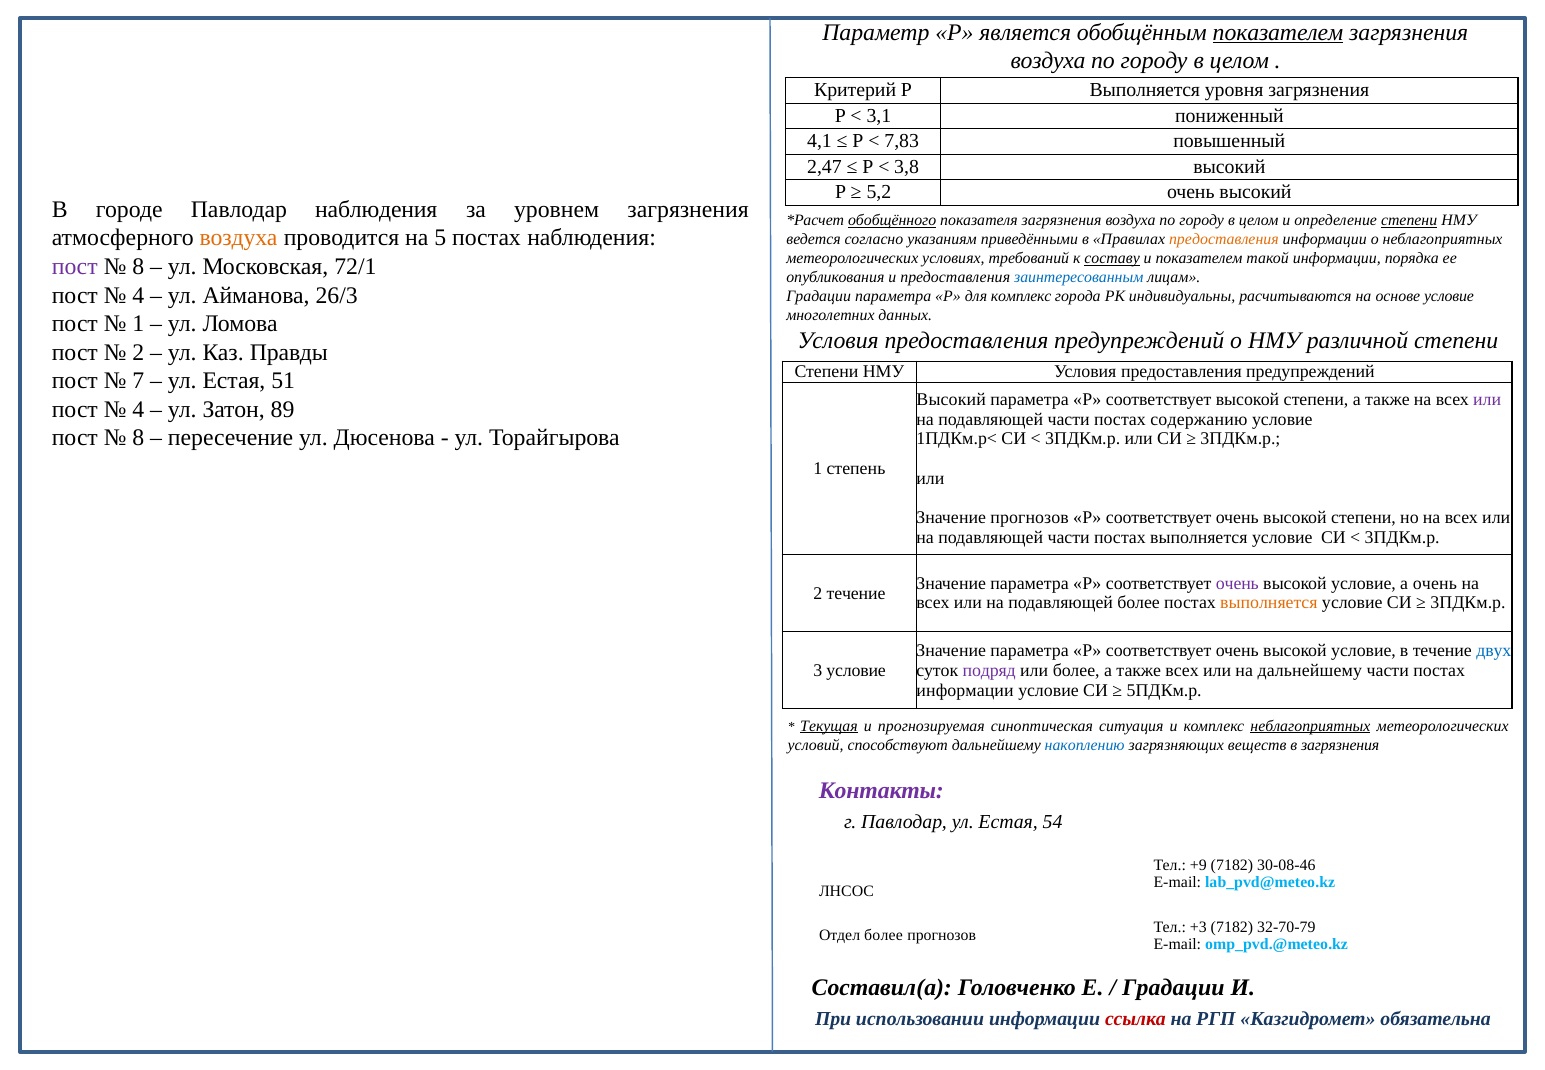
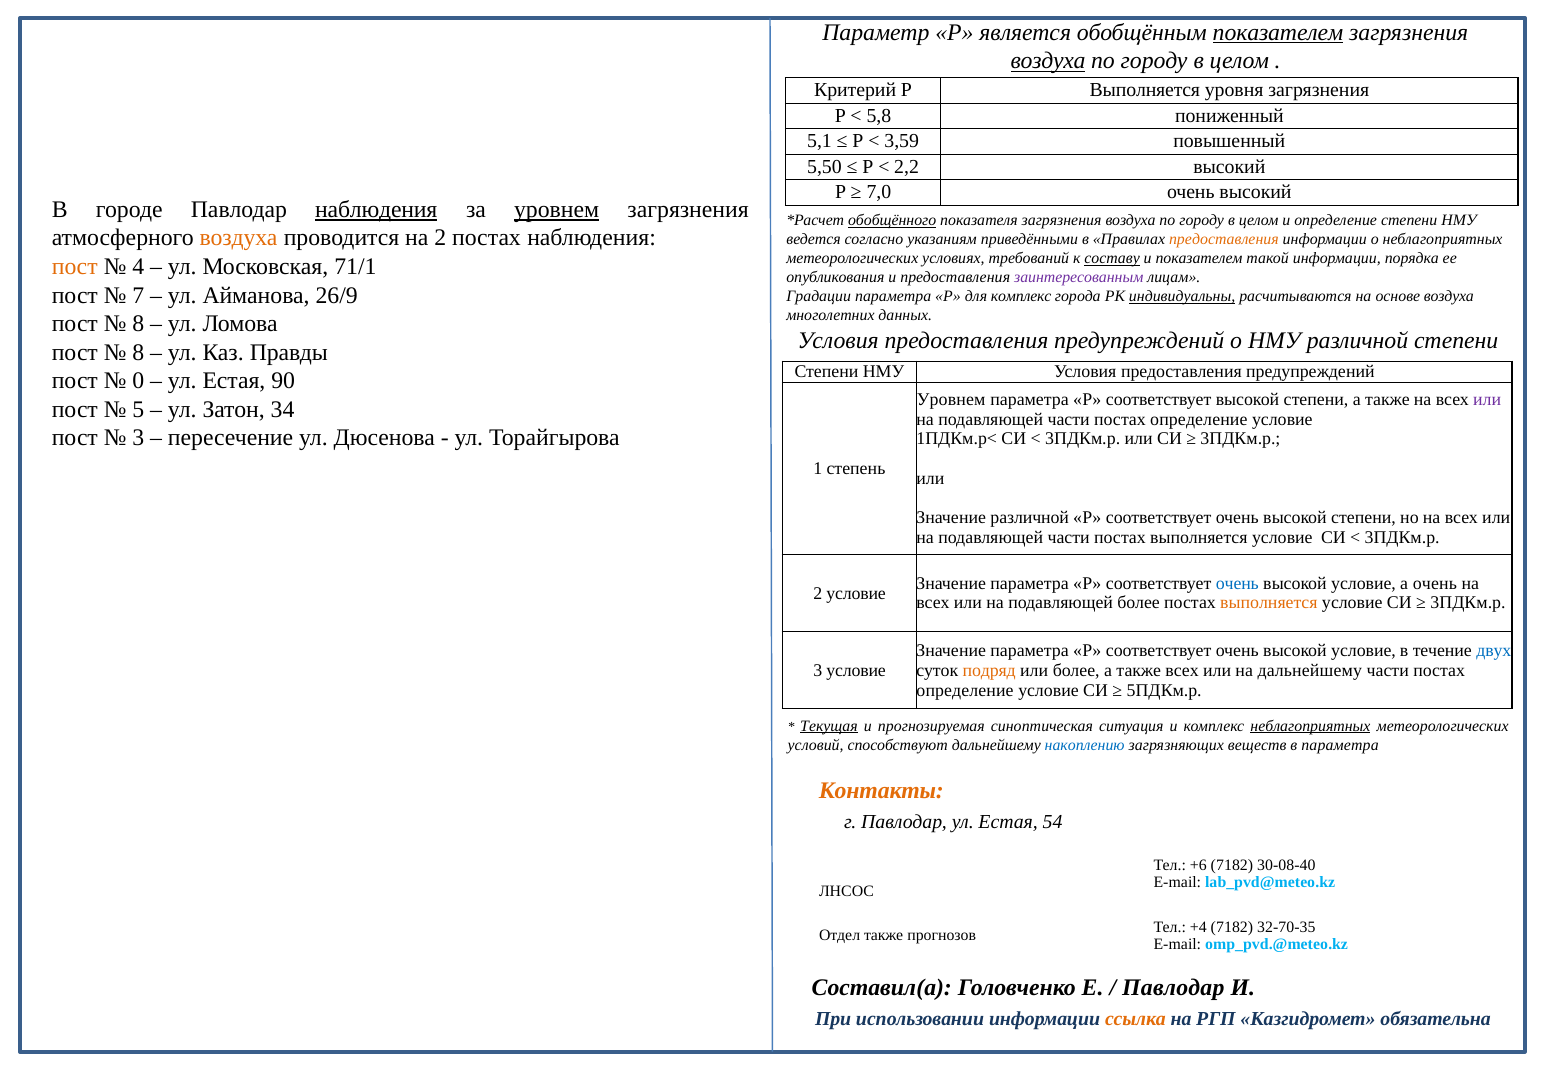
воздуха at (1048, 61) underline: none -> present
3,1: 3,1 -> 5,8
4,1: 4,1 -> 5,1
7,83: 7,83 -> 3,59
2,47: 2,47 -> 5,50
3,8: 3,8 -> 2,2
5,2: 5,2 -> 7,0
наблюдения at (376, 210) underline: none -> present
уровнем at (557, 210) underline: none -> present
степени at (1409, 221) underline: present -> none
на 5: 5 -> 2
пост at (75, 267) colour: purple -> orange
8 at (138, 267): 8 -> 4
72/1: 72/1 -> 71/1
заинтересованным colour: blue -> purple
4 at (138, 295): 4 -> 7
26/3: 26/3 -> 26/9
индивидуальны underline: none -> present
основе условие: условие -> воздуха
1 at (138, 324): 1 -> 8
2 at (138, 352): 2 -> 8
7: 7 -> 0
51: 51 -> 90
Высокий at (951, 399): Высокий -> Уровнем
4 at (138, 409): 4 -> 5
89: 89 -> 34
подавляющей части постах содержанию: содержанию -> определение
8 at (138, 438): 8 -> 3
Значение прогнозов: прогнозов -> различной
очень at (1237, 583) colour: purple -> blue
2 течение: течение -> условие
подряд colour: purple -> orange
информации at (965, 690): информации -> определение
в загрязнения: загрязнения -> параметра
Контакты colour: purple -> orange
+9: +9 -> +6
30-08-46: 30-08-46 -> 30-08-40
+3: +3 -> +4
32-70-79: 32-70-79 -> 32-70-35
Отдел более: более -> также
Градации at (1173, 988): Градации -> Павлодар
ссылка colour: red -> orange
